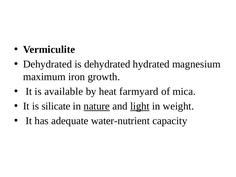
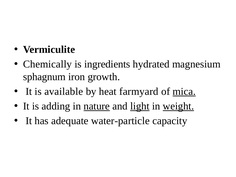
Dehydrated at (47, 64): Dehydrated -> Chemically
is dehydrated: dehydrated -> ingredients
maximum: maximum -> sphagnum
mica underline: none -> present
silicate: silicate -> adding
weight underline: none -> present
water-nutrient: water-nutrient -> water-particle
